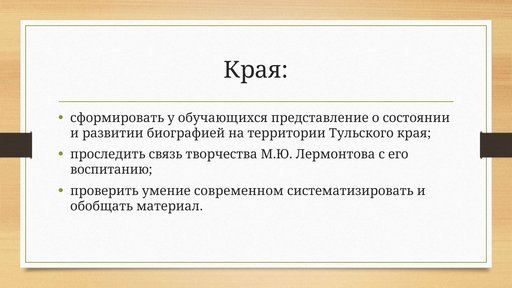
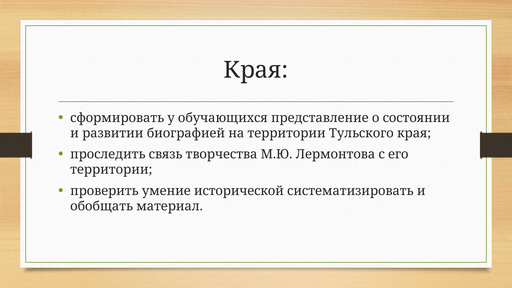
воспитанию at (111, 170): воспитанию -> территории
современном: современном -> исторической
